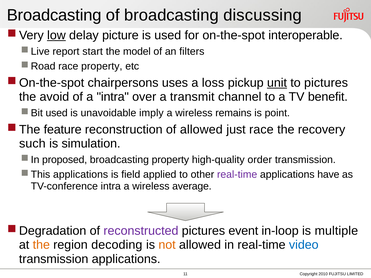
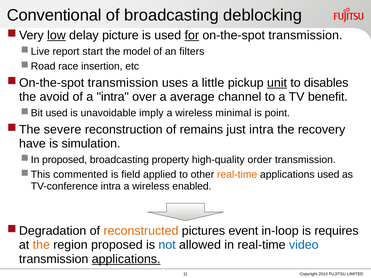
Broadcasting at (54, 15): Broadcasting -> Conventional
discussing: discussing -> deblocking
for underline: none -> present
on-the-spot interoperable: interoperable -> transmission
race property: property -> insertion
chairpersons at (123, 83): chairpersons -> transmission
loss: loss -> little
to pictures: pictures -> disables
transmit: transmit -> average
remains: remains -> minimal
feature: feature -> severe
of allowed: allowed -> remains
just race: race -> intra
such: such -> have
applications at (81, 175): applications -> commented
real-time at (237, 175) colour: purple -> orange
applications have: have -> used
average: average -> enabled
reconstructed colour: purple -> orange
multiple: multiple -> requires
region decoding: decoding -> proposed
not colour: orange -> blue
applications at (126, 259) underline: none -> present
